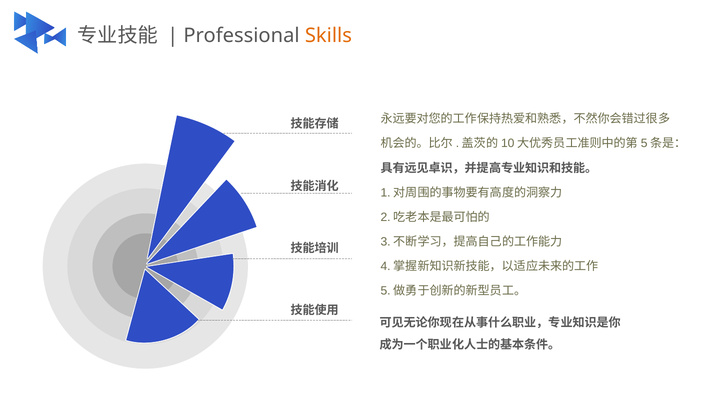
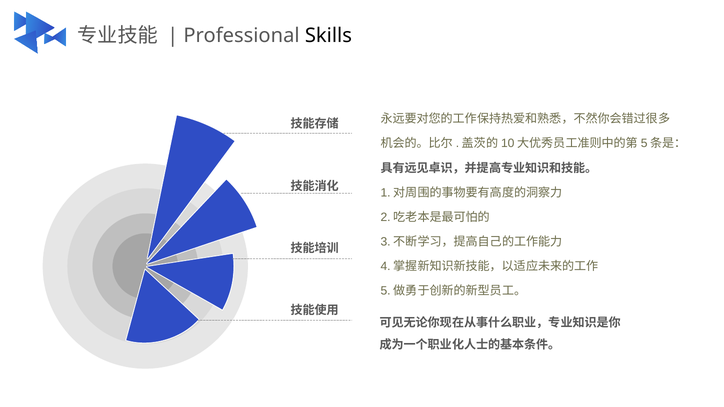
Skills colour: orange -> black
